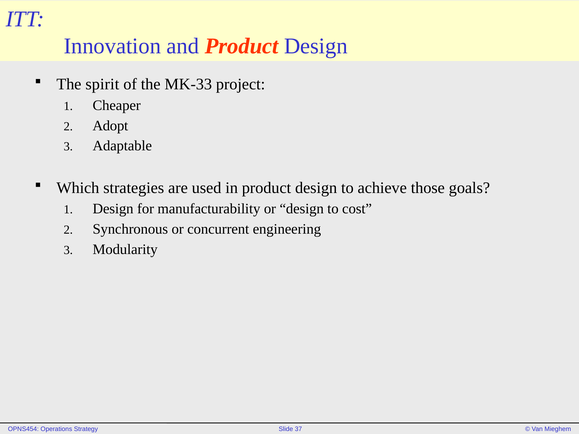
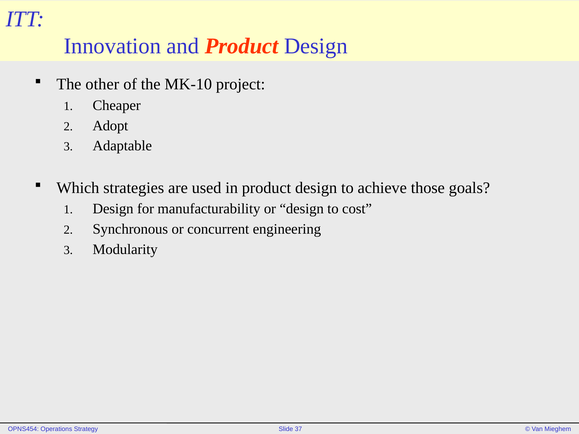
spirit: spirit -> other
MK-33: MK-33 -> MK-10
